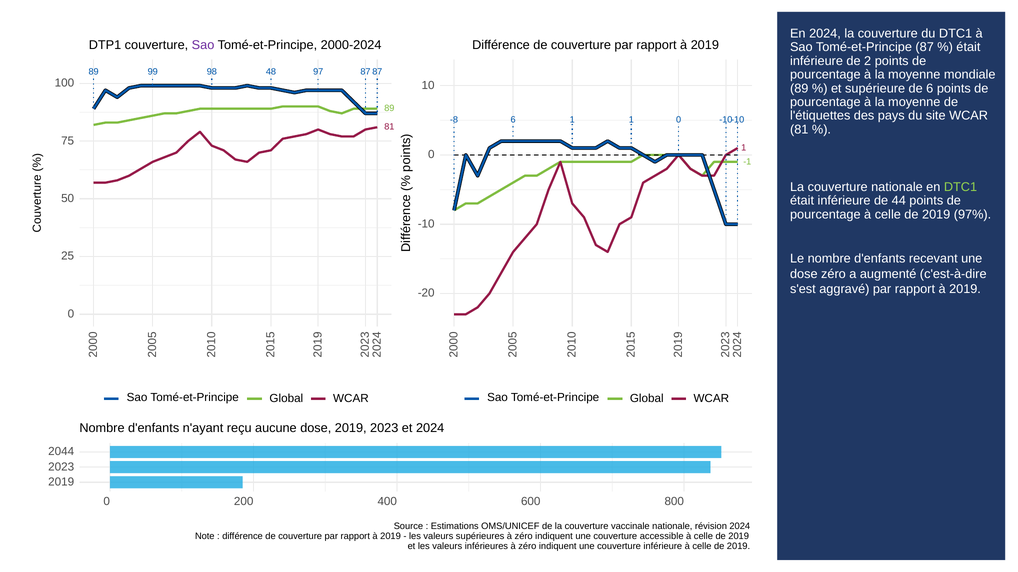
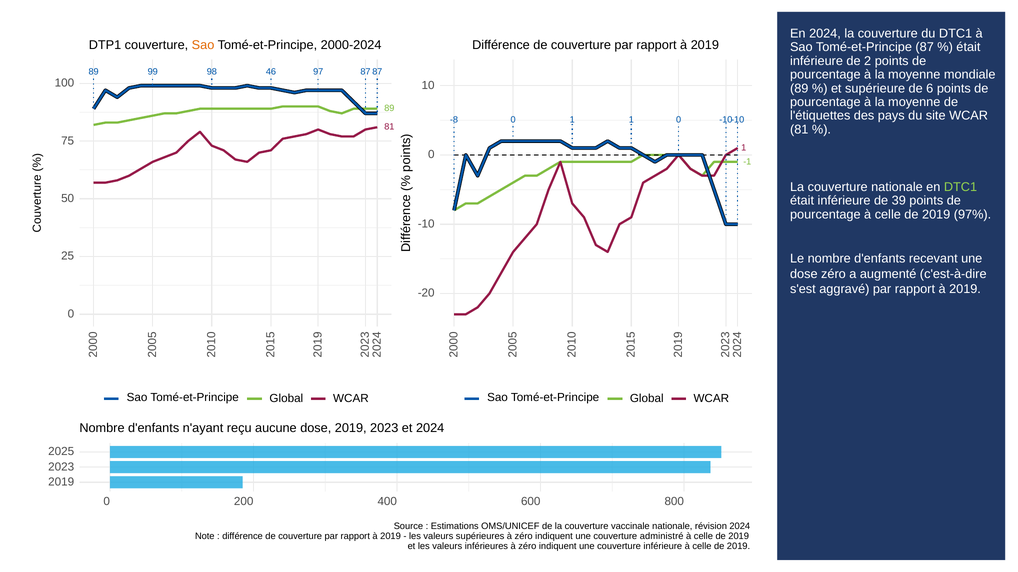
Sao at (203, 45) colour: purple -> orange
48: 48 -> 46
-8 6: 6 -> 0
44: 44 -> 39
2044: 2044 -> 2025
accessible: accessible -> administré
